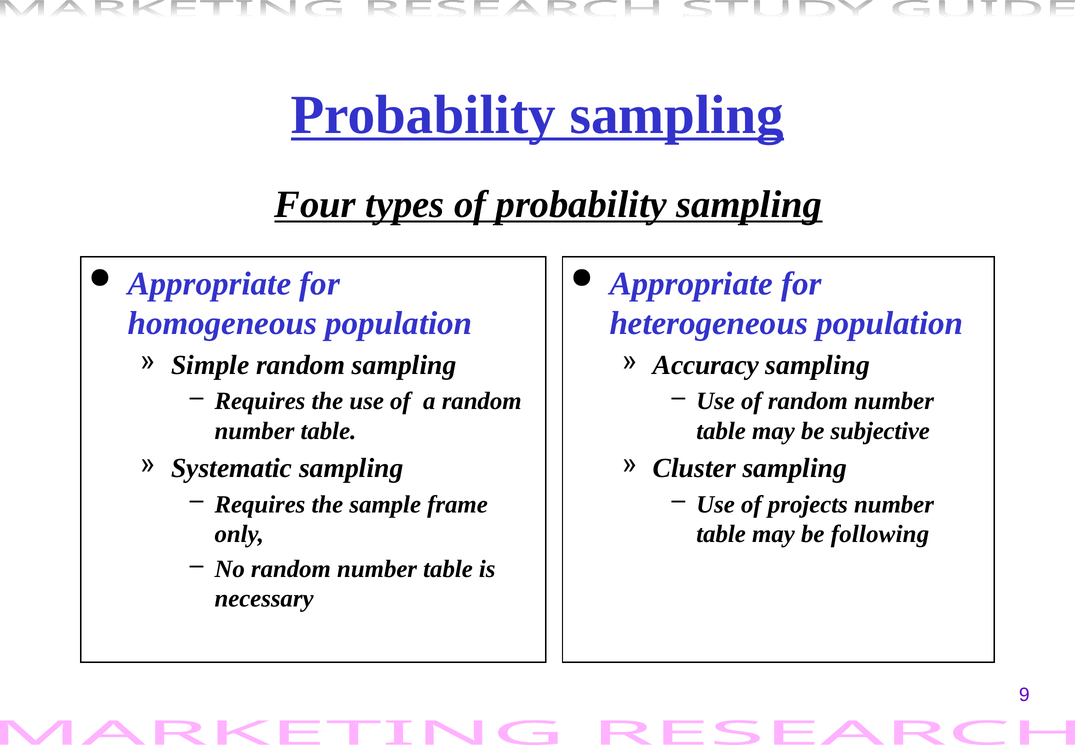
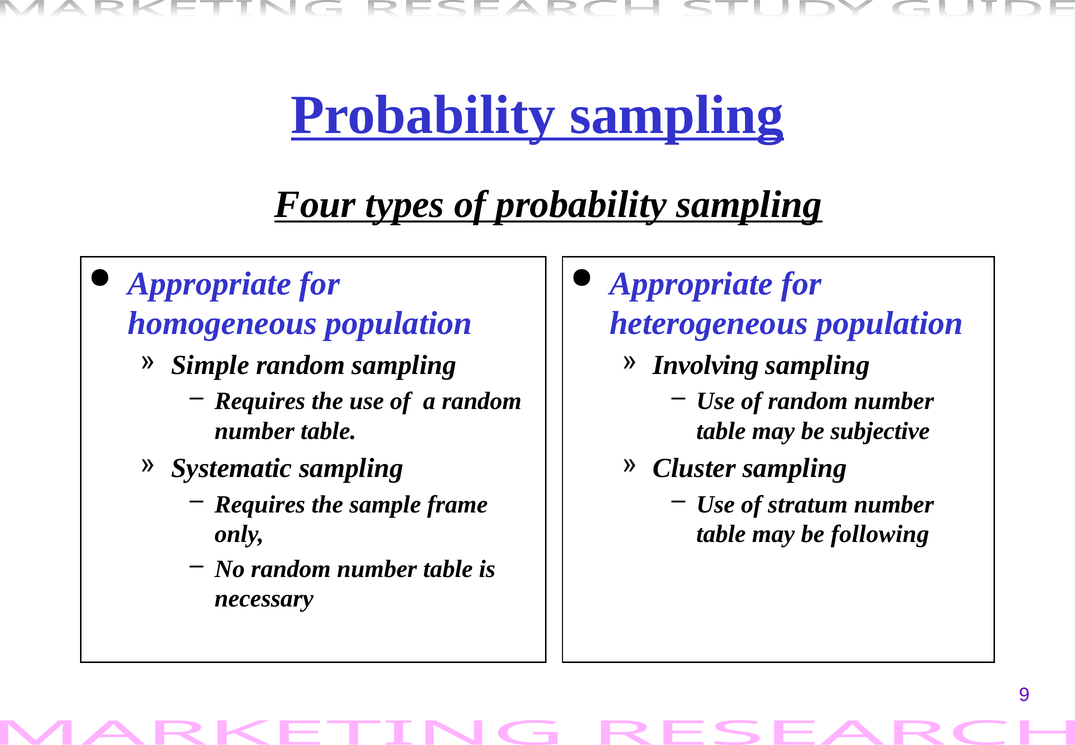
Accuracy: Accuracy -> Involving
projects: projects -> stratum
